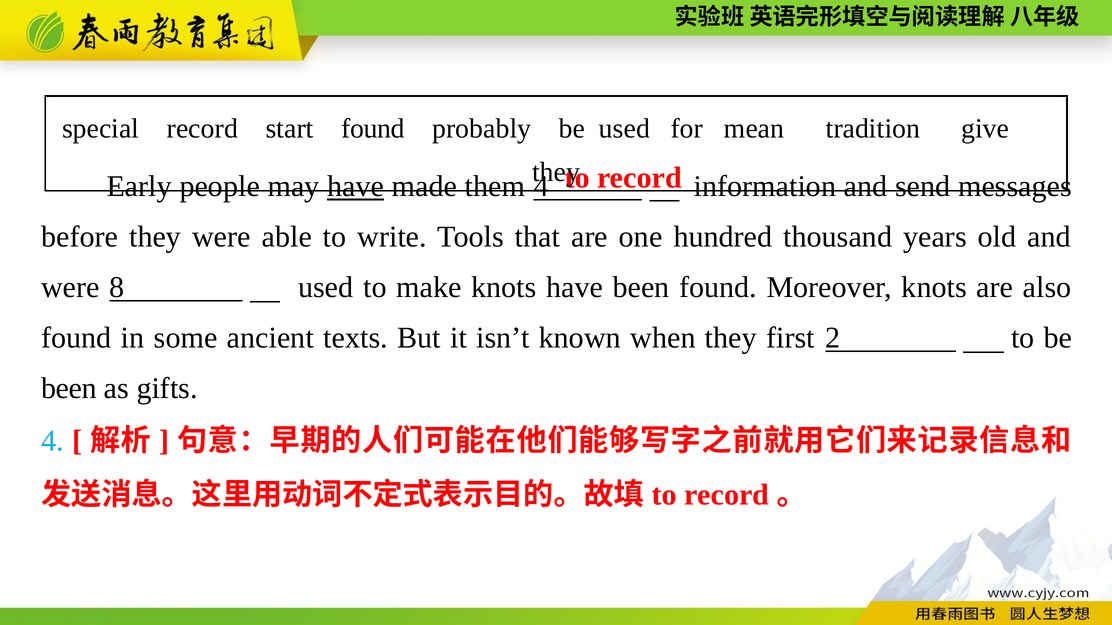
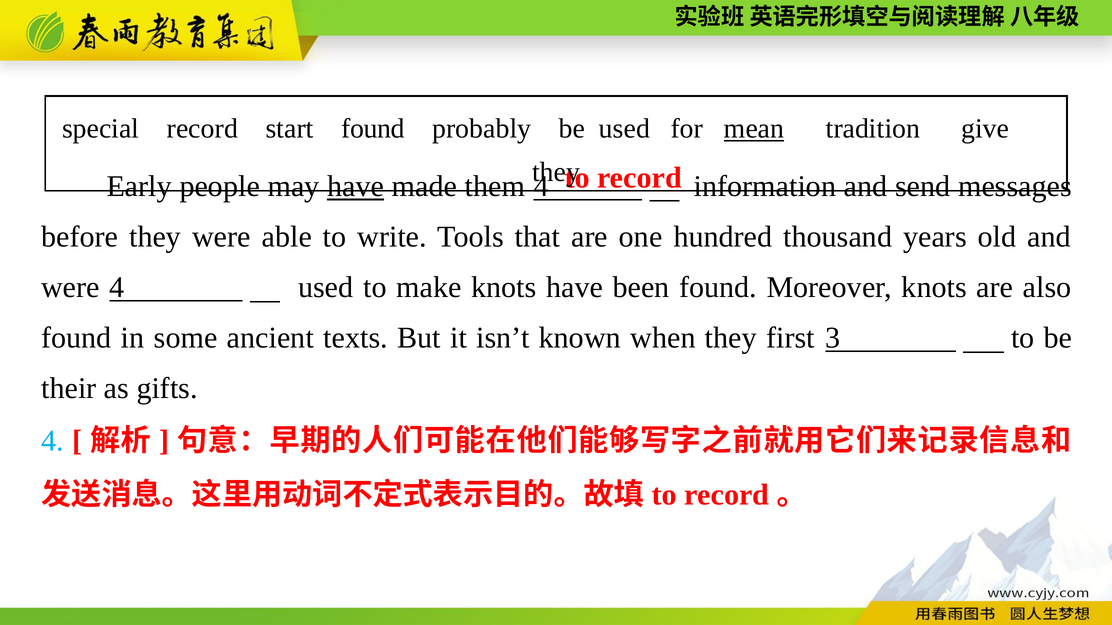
mean underline: none -> present
were 8: 8 -> 4
2: 2 -> 3
been at (69, 389): been -> their
